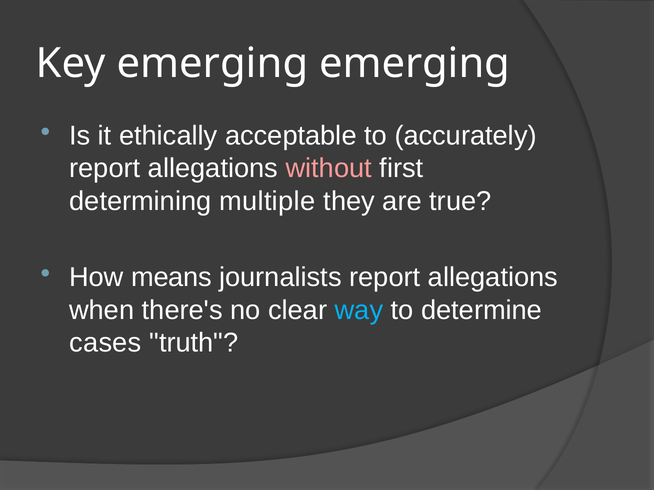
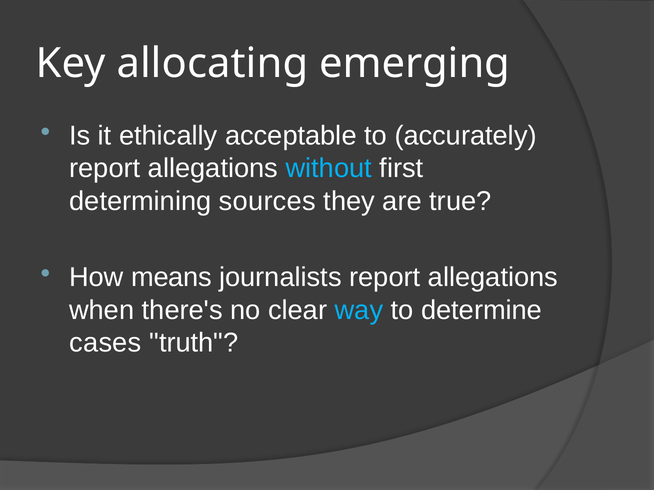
Key emerging: emerging -> allocating
without colour: pink -> light blue
multiple: multiple -> sources
